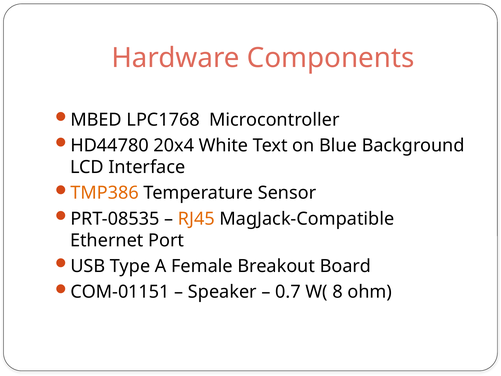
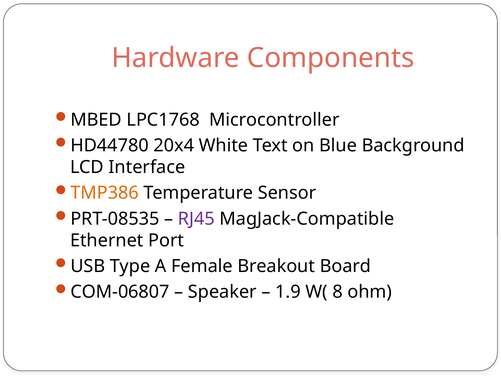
RJ45 colour: orange -> purple
COM-01151: COM-01151 -> COM-06807
0.7: 0.7 -> 1.9
